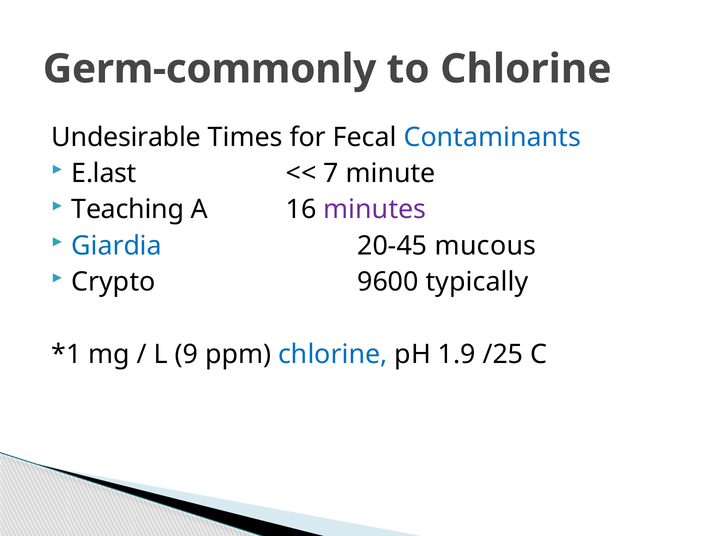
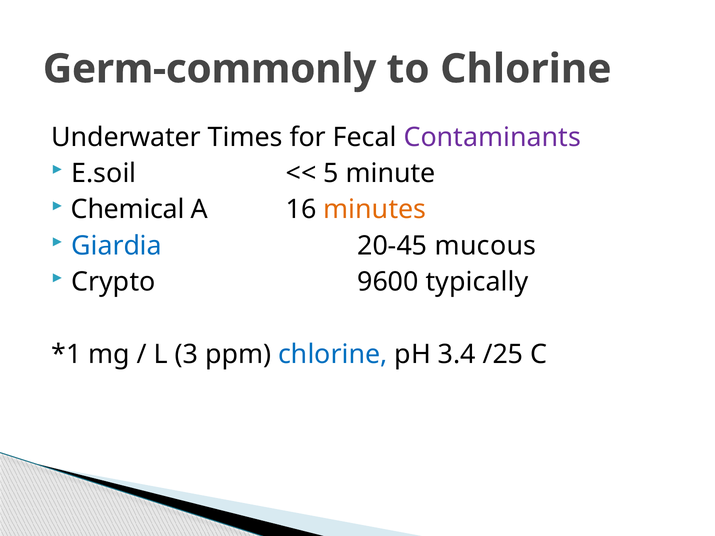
Undesirable: Undesirable -> Underwater
Contaminants colour: blue -> purple
E.last: E.last -> E.soil
7: 7 -> 5
Teaching: Teaching -> Chemical
minutes colour: purple -> orange
9: 9 -> 3
1.9: 1.9 -> 3.4
